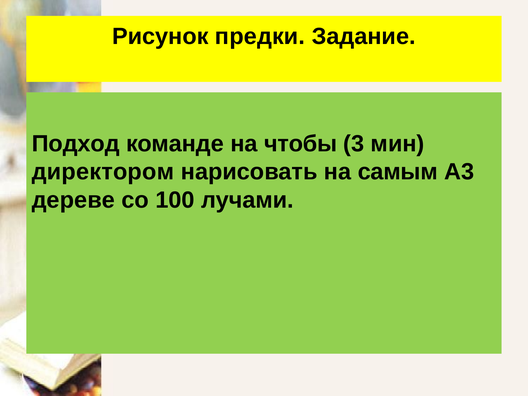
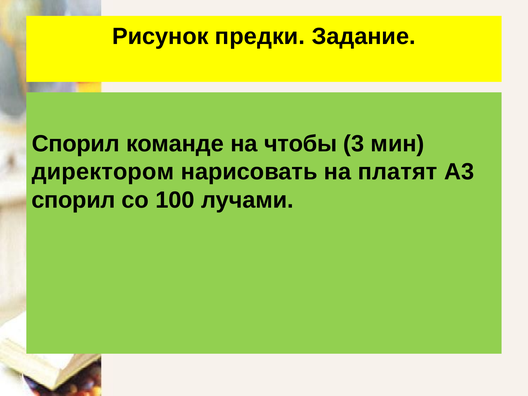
Подход at (76, 144): Подход -> Спорил
самым: самым -> платят
дереве at (73, 200): дереве -> спорил
